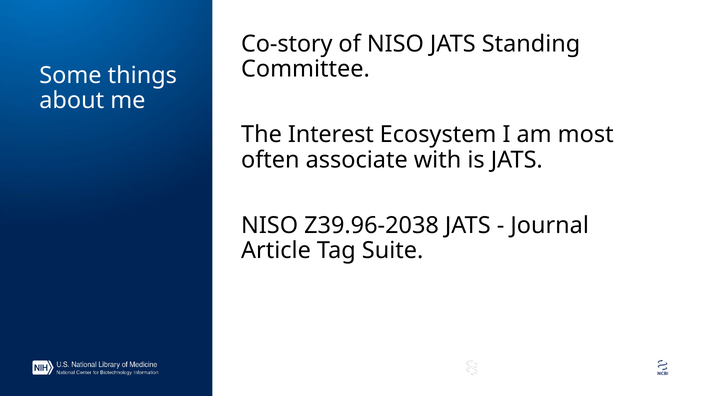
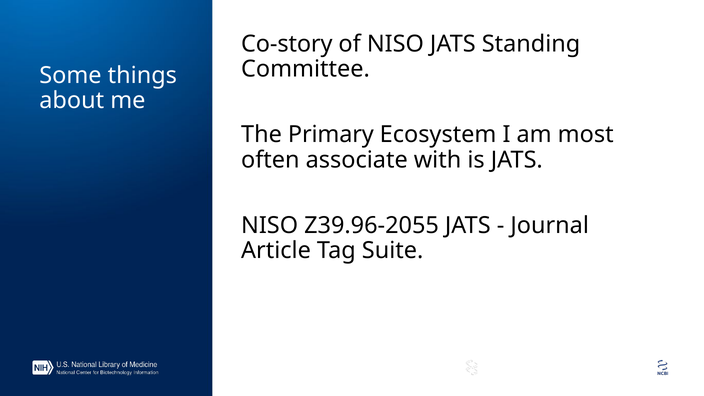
Interest: Interest -> Primary
Z39.96-2038: Z39.96-2038 -> Z39.96-2055
